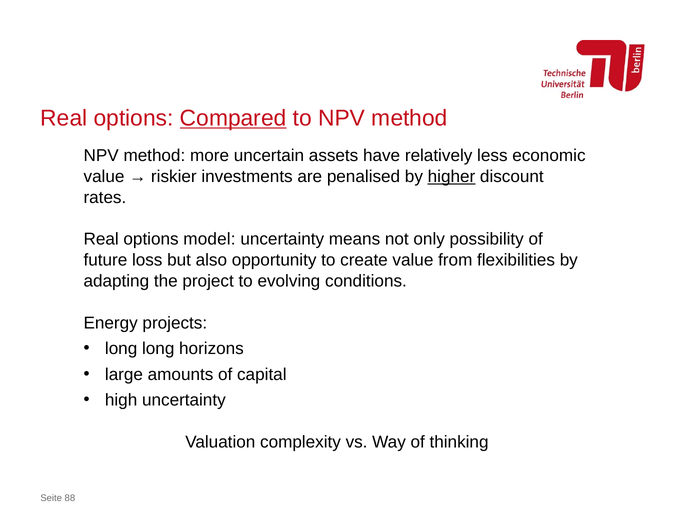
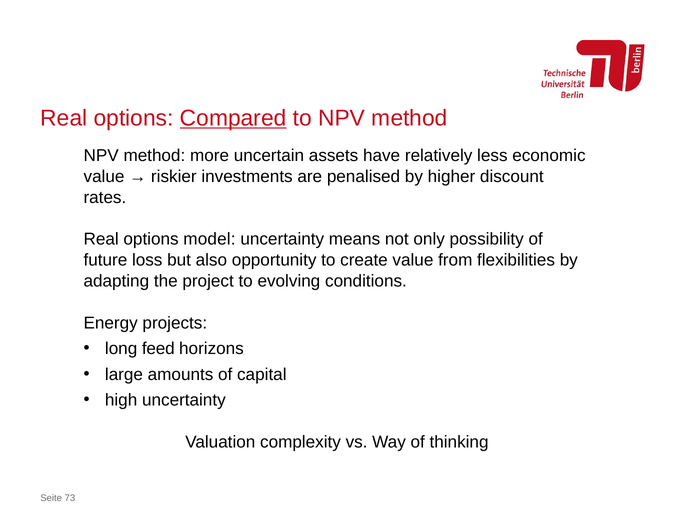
higher underline: present -> none
long long: long -> feed
88: 88 -> 73
